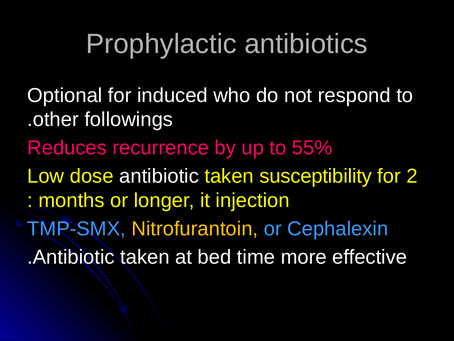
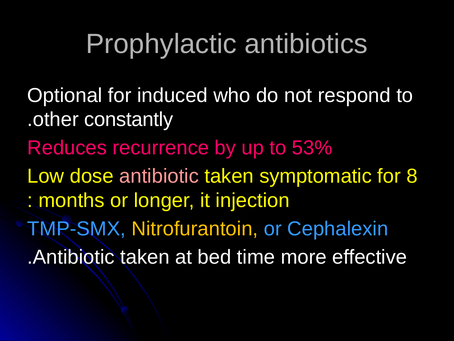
followings: followings -> constantly
55%: 55% -> 53%
antibiotic at (159, 176) colour: white -> pink
susceptibility: susceptibility -> symptomatic
2: 2 -> 8
